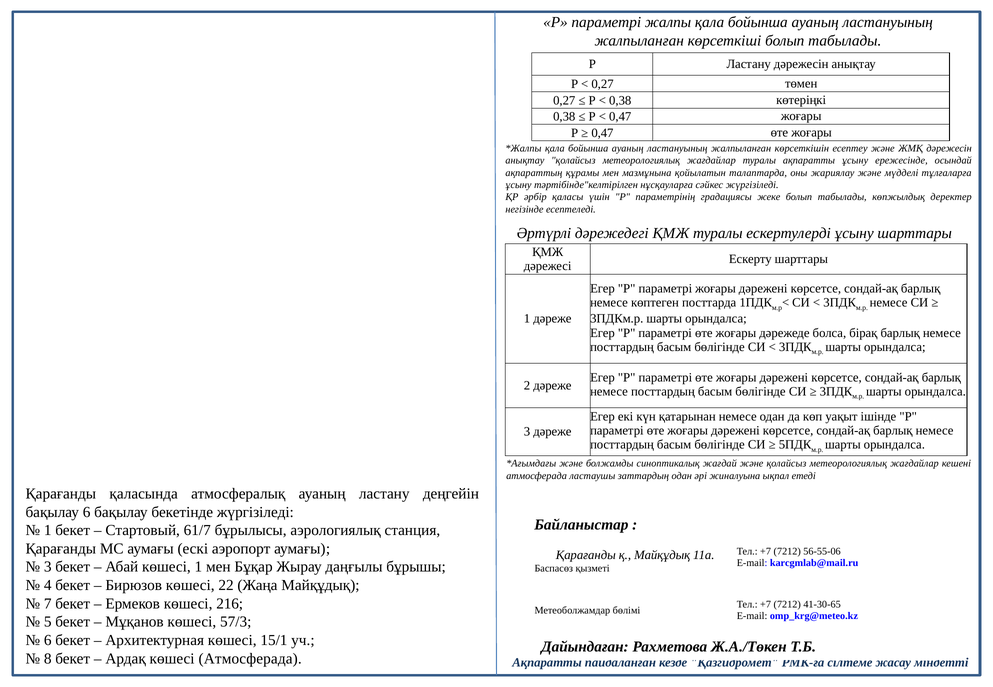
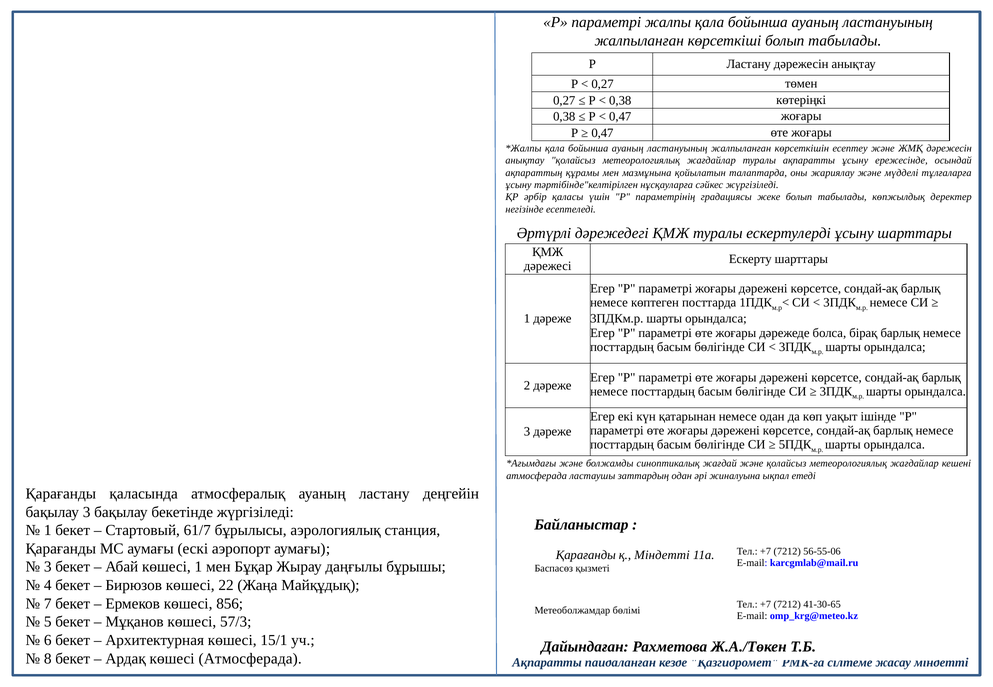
бақылау 6: 6 -> 3
қ Майқұдық: Майқұдық -> Міндетті
216: 216 -> 856
